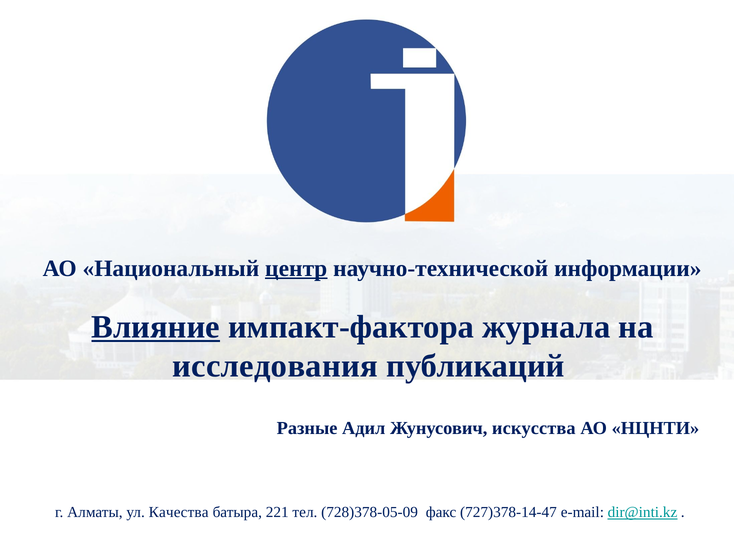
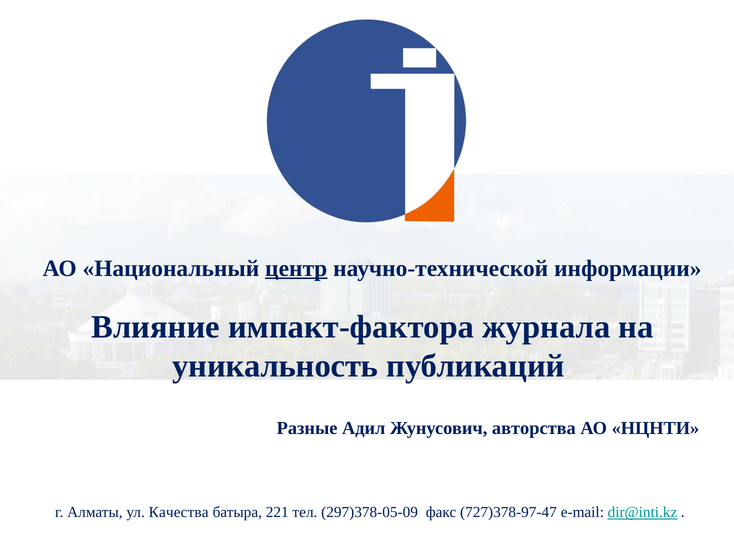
Влияние underline: present -> none
исследования: исследования -> уникальность
искусства: искусства -> авторства
728)378-05-09: 728)378-05-09 -> 297)378-05-09
727)378-14-47: 727)378-14-47 -> 727)378-97-47
